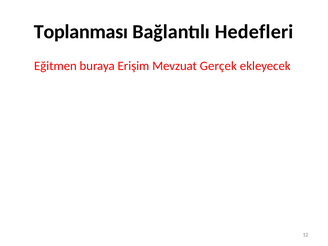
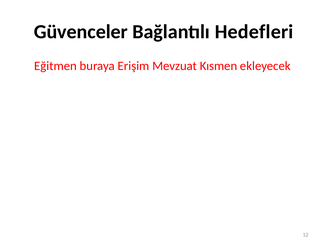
Toplanması: Toplanması -> Güvenceler
Gerçek: Gerçek -> Kısmen
